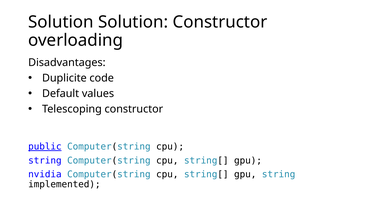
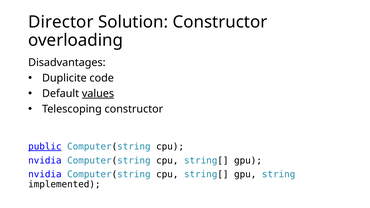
Solution at (61, 22): Solution -> Director
values underline: none -> present
string at (45, 161): string -> nvidia
